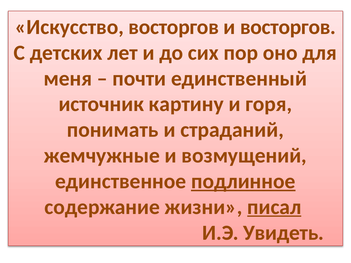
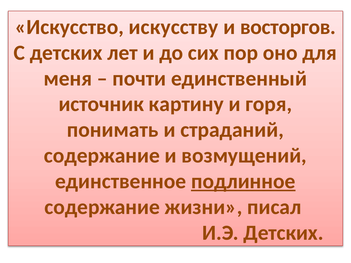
Искусство восторгов: восторгов -> искусству
жемчужные at (102, 156): жемчужные -> содержание
писал underline: present -> none
И.Э Увидеть: Увидеть -> Детских
